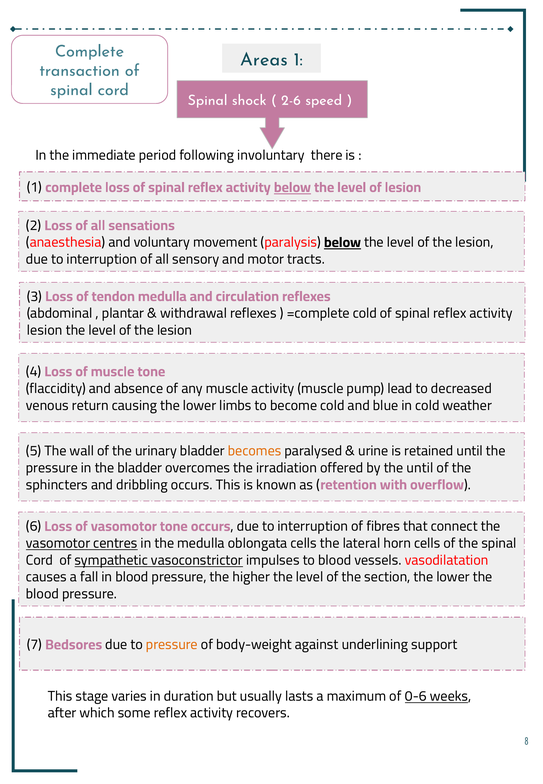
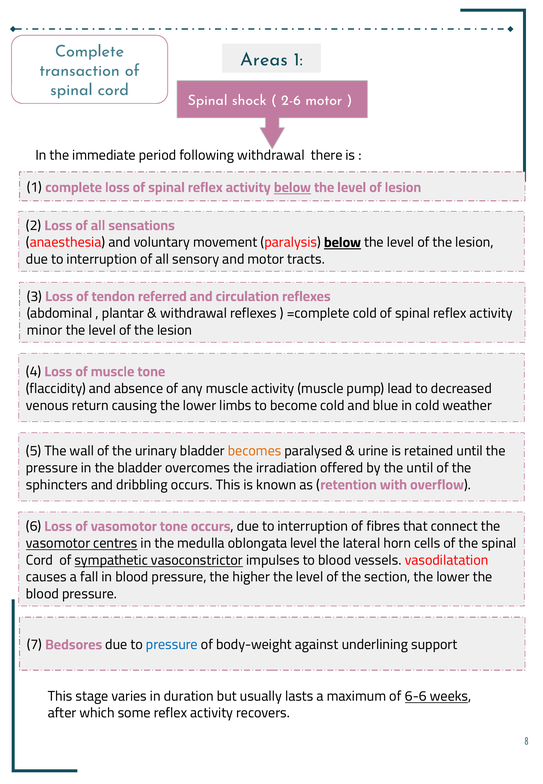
2-6 speed: speed -> motor
following involuntary: involuntary -> withdrawal
tendon medulla: medulla -> referred
lesion at (45, 330): lesion -> minor
oblongata cells: cells -> level
pressure at (172, 645) colour: orange -> blue
0-6: 0-6 -> 6-6
